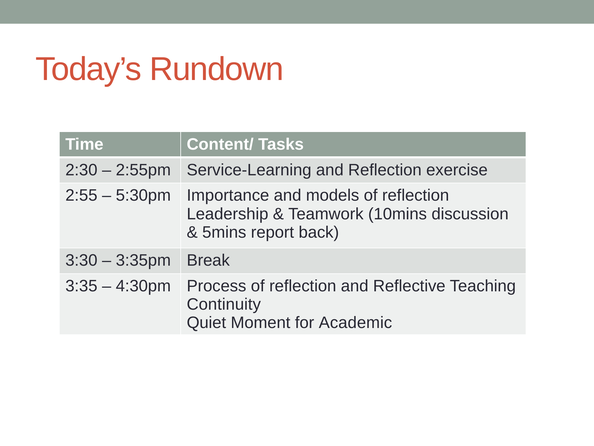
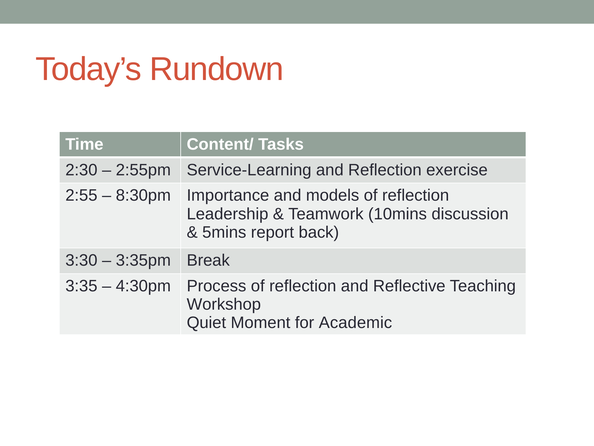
5:30pm: 5:30pm -> 8:30pm
Continuity: Continuity -> Workshop
